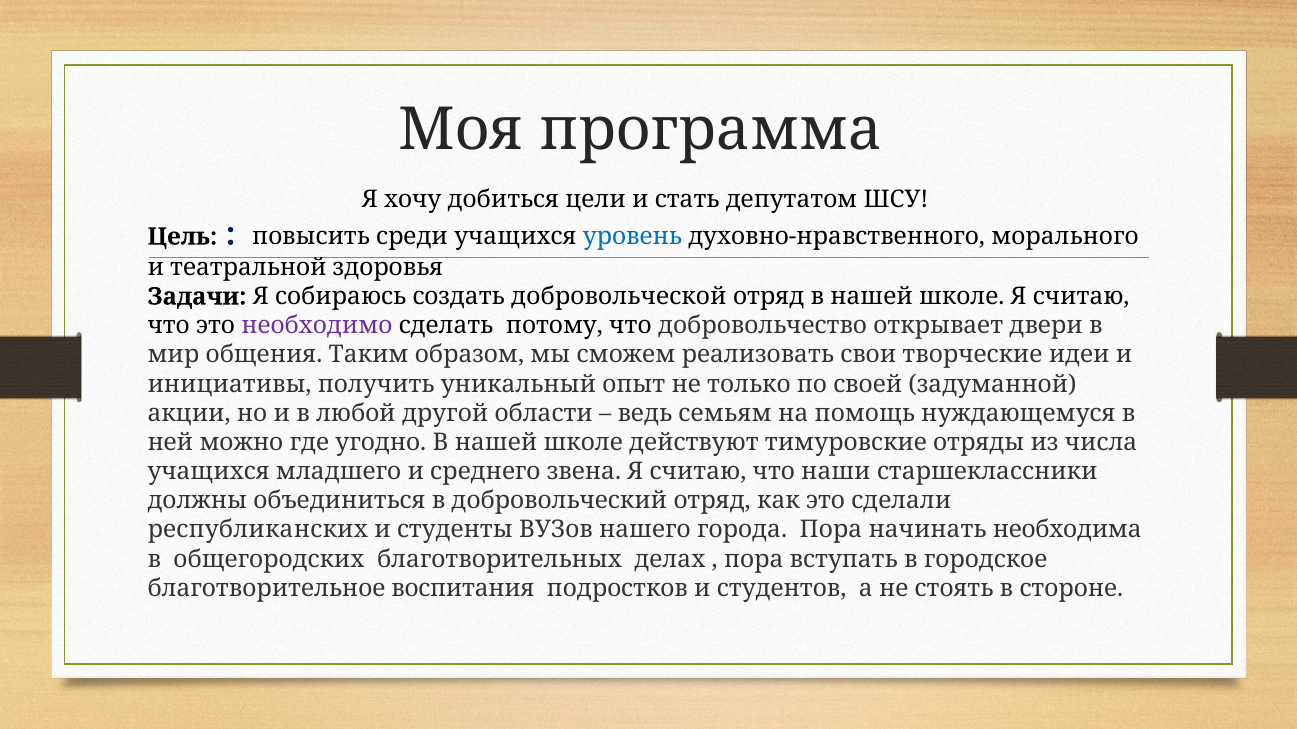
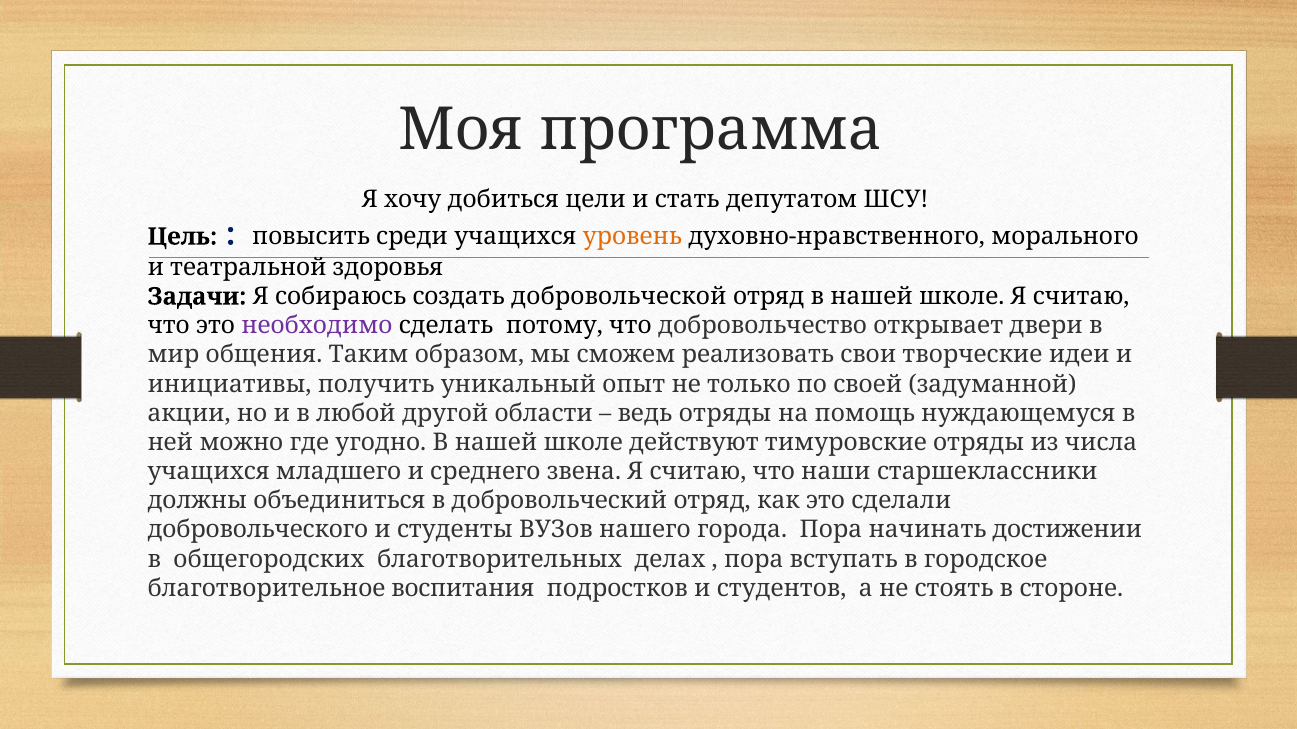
уровень colour: blue -> orange
ведь семьям: семьям -> отряды
республиканских: республиканских -> добровольческого
необходима: необходима -> достижении
